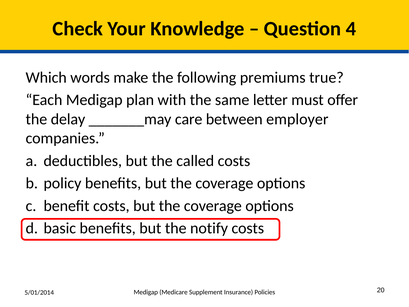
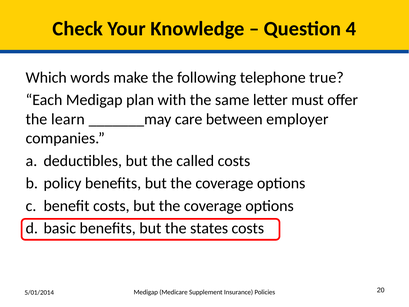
premiums: premiums -> telephone
delay: delay -> learn
notify: notify -> states
